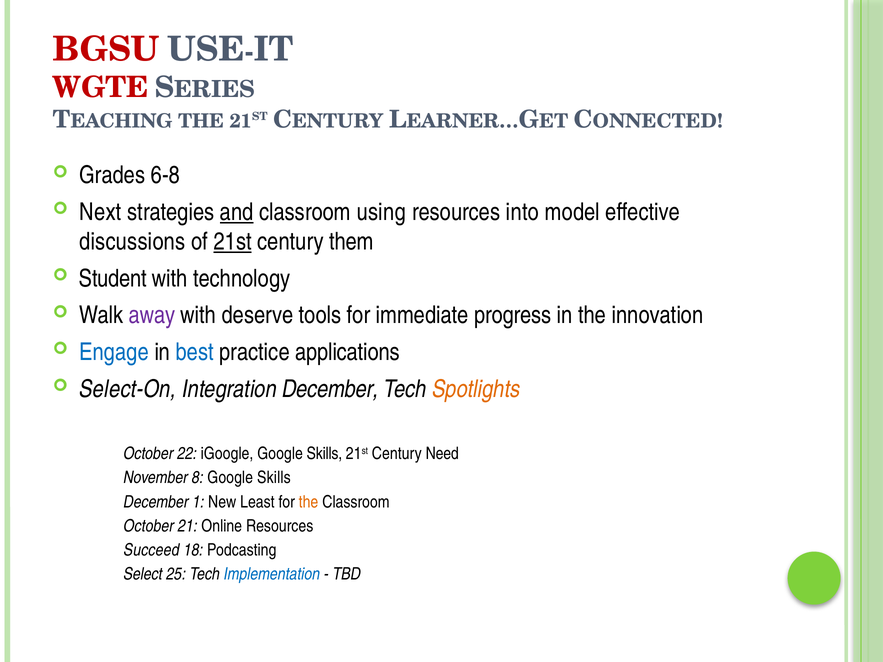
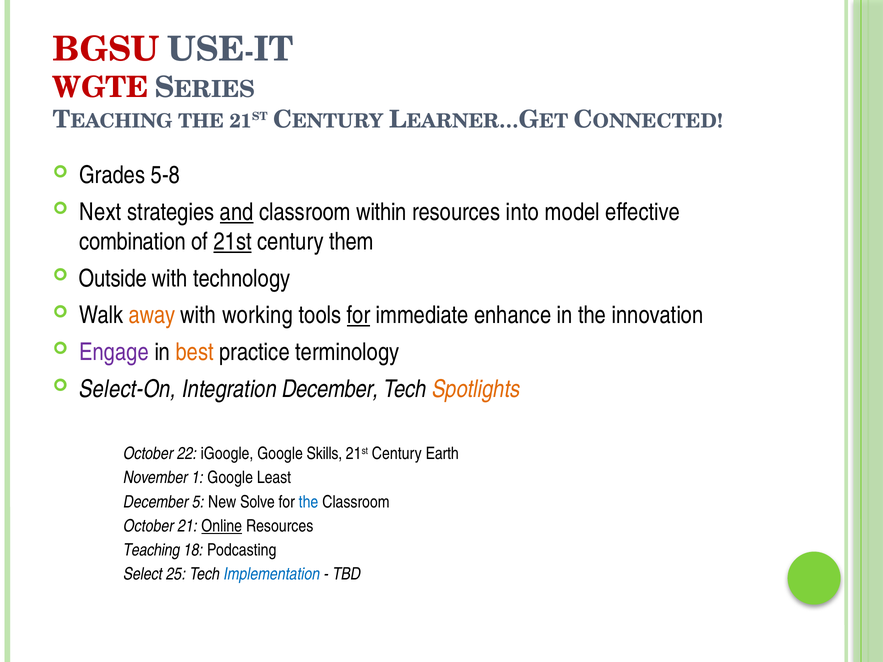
6-8: 6-8 -> 5-8
using: using -> within
discussions: discussions -> combination
Student: Student -> Outside
away colour: purple -> orange
deserve: deserve -> working
for at (359, 315) underline: none -> present
progress: progress -> enhance
Engage colour: blue -> purple
best colour: blue -> orange
applications: applications -> terminology
Need: Need -> Earth
8: 8 -> 1
Skills at (274, 478): Skills -> Least
1: 1 -> 5
Least: Least -> Solve
the at (309, 502) colour: orange -> blue
Online underline: none -> present
Succeed: Succeed -> Teaching
